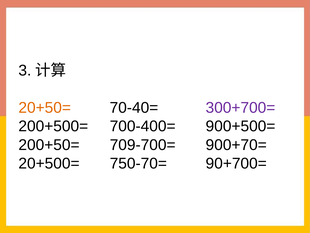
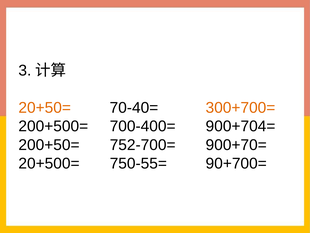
300+700= colour: purple -> orange
900+500=: 900+500= -> 900+704=
709-700=: 709-700= -> 752-700=
750-70=: 750-70= -> 750-55=
